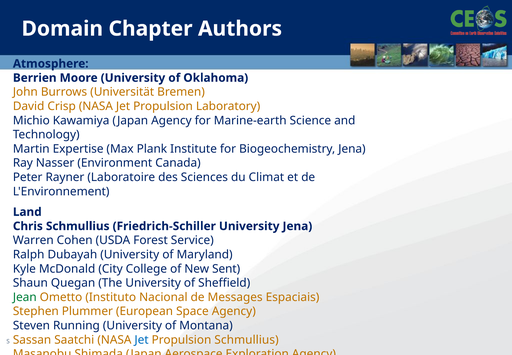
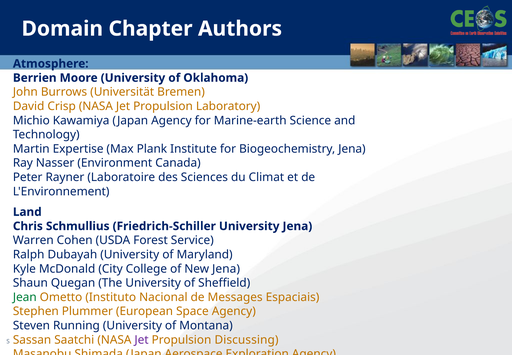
New Sent: Sent -> Jena
Jet at (142, 339) colour: blue -> purple
Propulsion Schmullius: Schmullius -> Discussing
